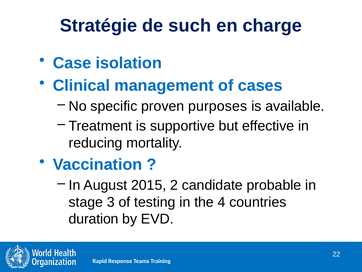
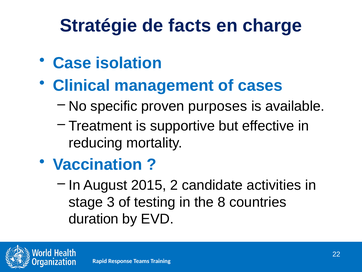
such: such -> facts
probable: probable -> activities
4: 4 -> 8
